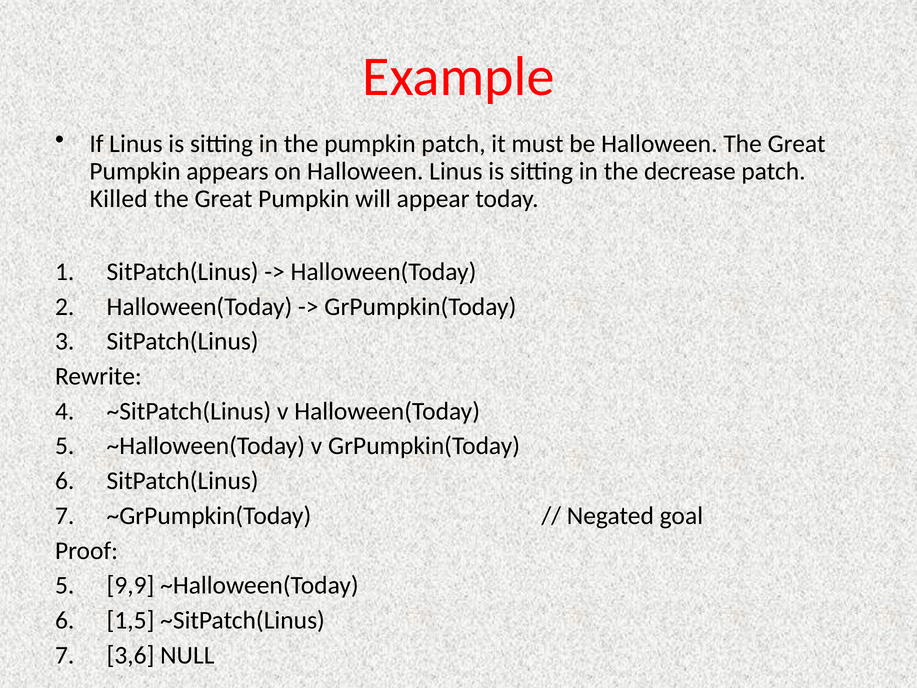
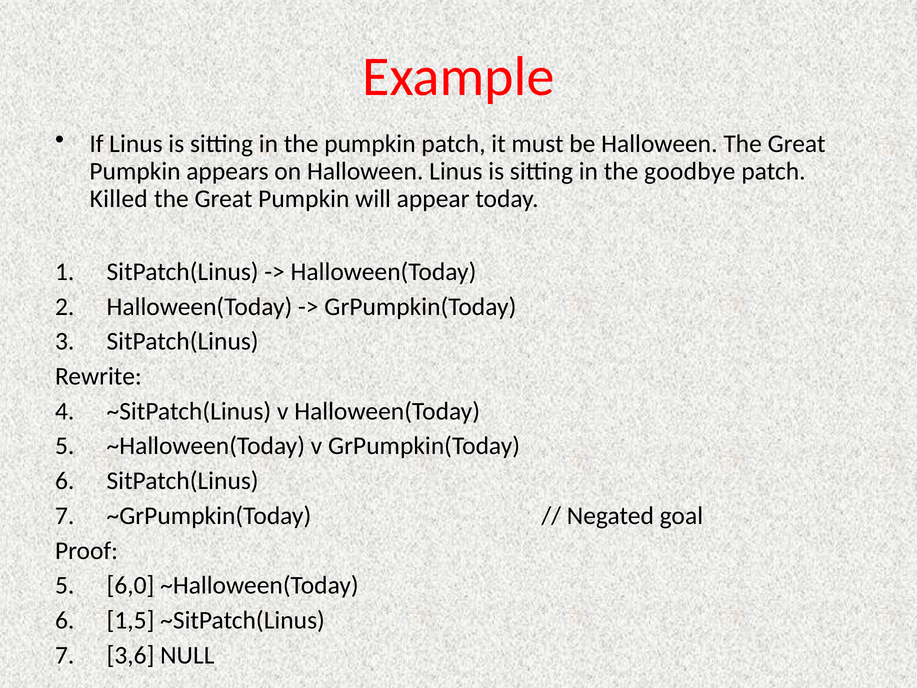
decrease: decrease -> goodbye
9,9: 9,9 -> 6,0
